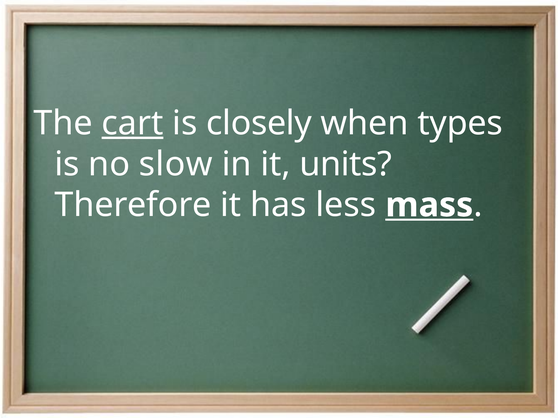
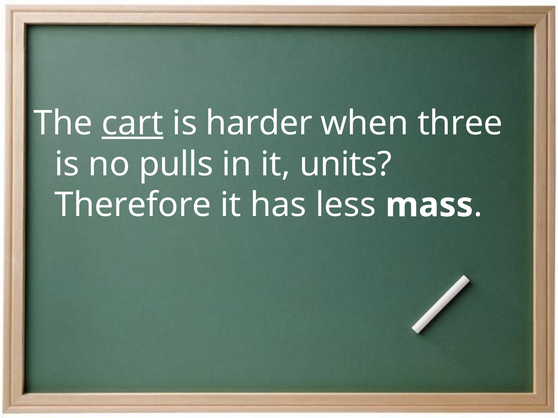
closely: closely -> harder
types: types -> three
slow: slow -> pulls
mass underline: present -> none
